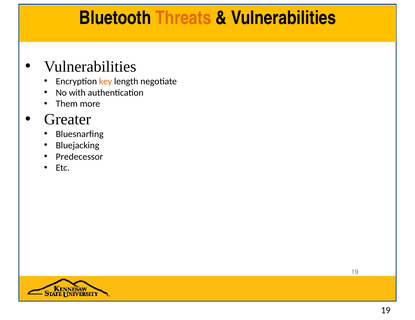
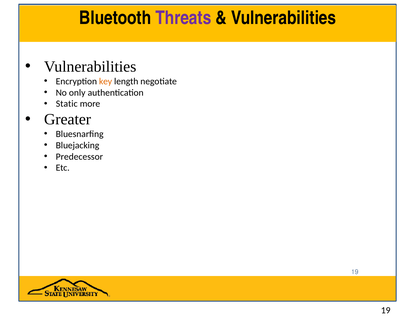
Threats colour: orange -> purple
with: with -> only
Them: Them -> Static
